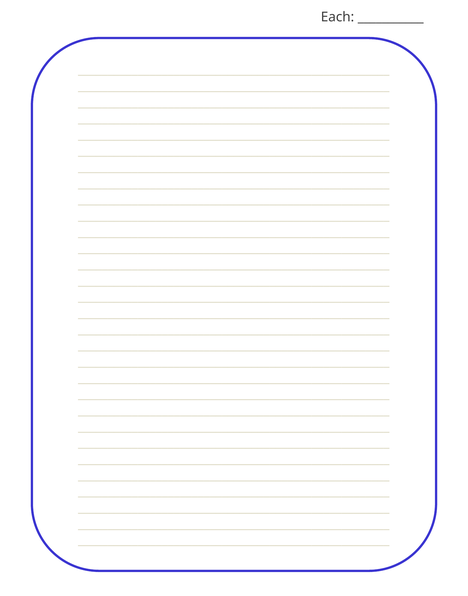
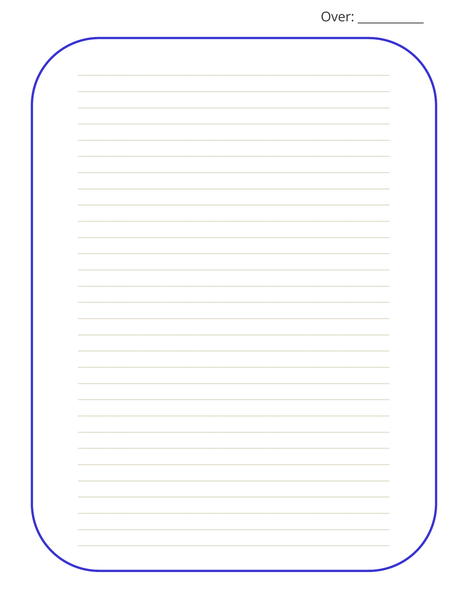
Each: Each -> Over
